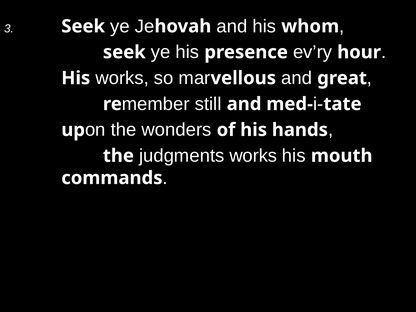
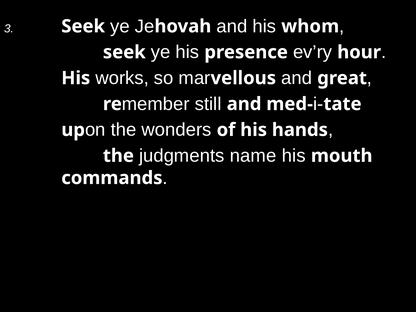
judgments works: works -> name
